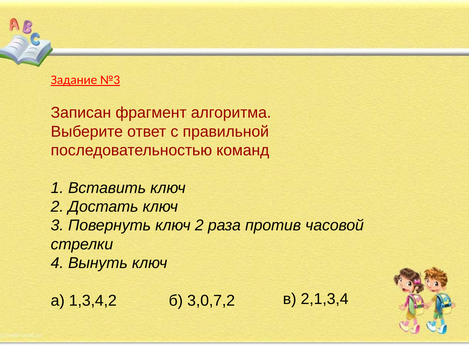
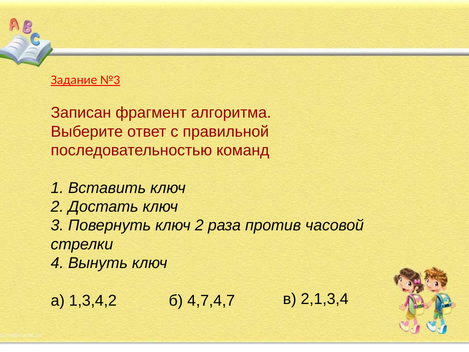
3,0,7,2: 3,0,7,2 -> 4,7,4,7
